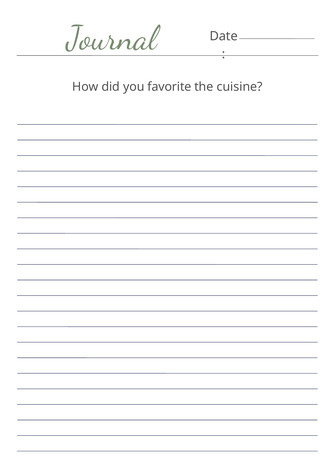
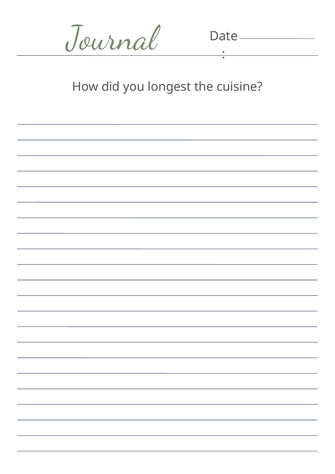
favorite: favorite -> longest
